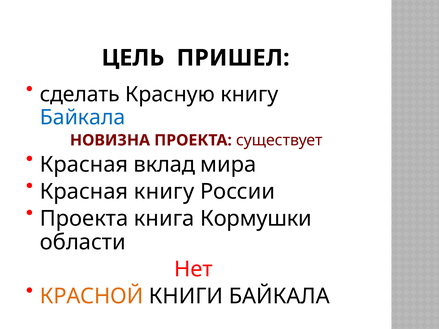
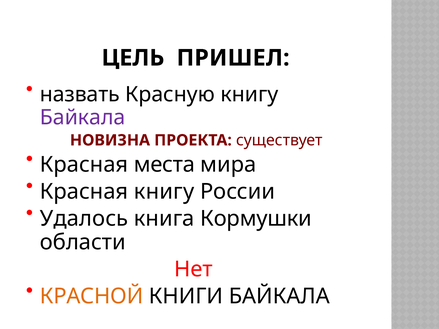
сделать: сделать -> назвать
Байкала at (83, 118) colour: blue -> purple
вклад: вклад -> места
Проекта at (84, 219): Проекта -> Удалось
